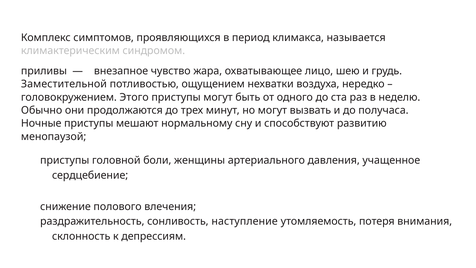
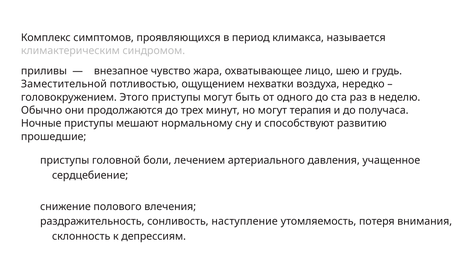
вызвать: вызвать -> терапия
менопаузой: менопаузой -> прошедшие
женщины: женщины -> лечением
